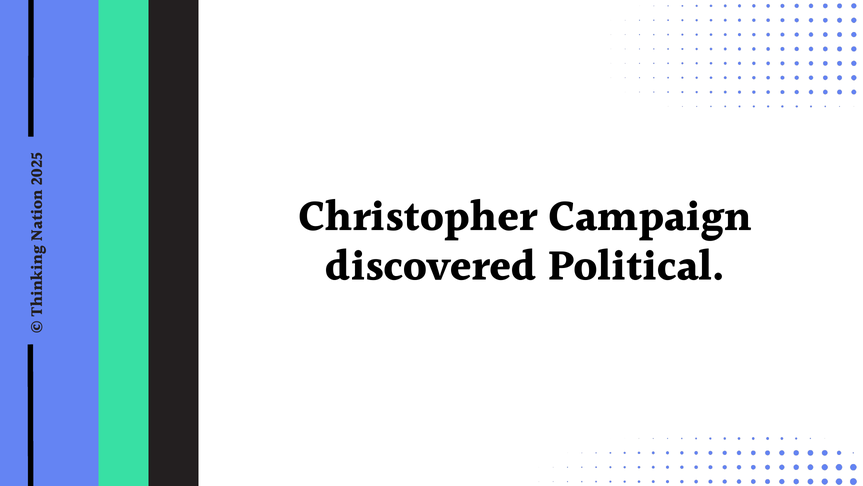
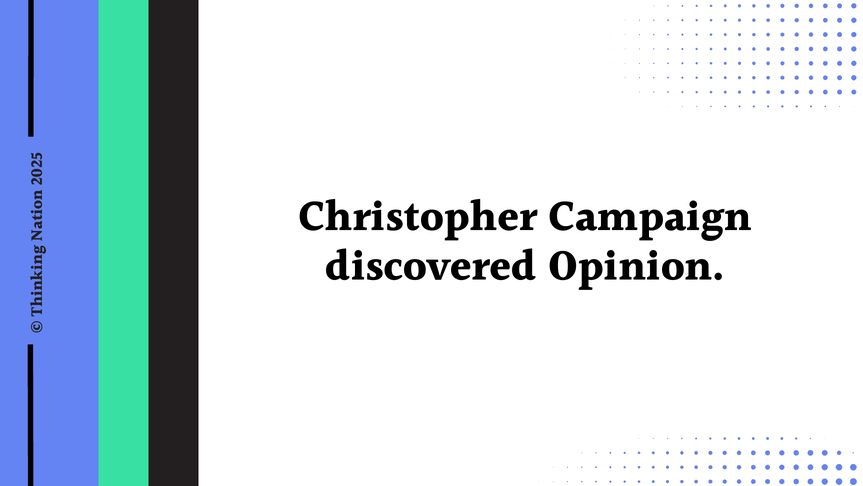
Political: Political -> Opinion
